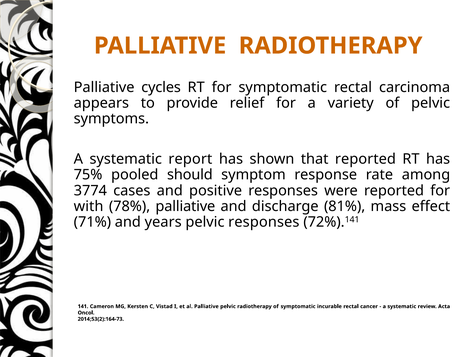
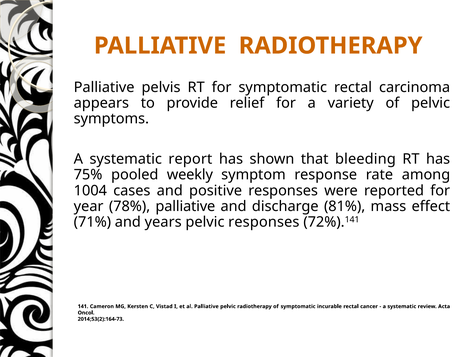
cycles: cycles -> pelvis
that reported: reported -> bleeding
should: should -> weekly
3774: 3774 -> 1004
with: with -> year
